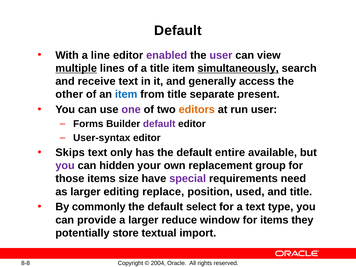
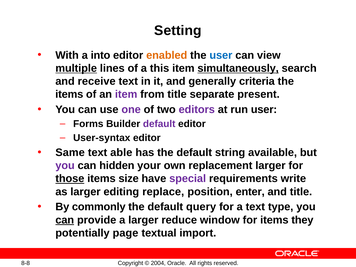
Default at (178, 31): Default -> Setting
line: line -> into
enabled colour: purple -> orange
user at (221, 55) colour: purple -> blue
a title: title -> this
access: access -> criteria
other at (69, 94): other -> items
item at (126, 94) colour: blue -> purple
editors colour: orange -> purple
Skips: Skips -> Same
only: only -> able
entire: entire -> string
replacement group: group -> larger
those underline: none -> present
need: need -> write
used: used -> enter
select: select -> query
can at (65, 220) underline: none -> present
store: store -> page
